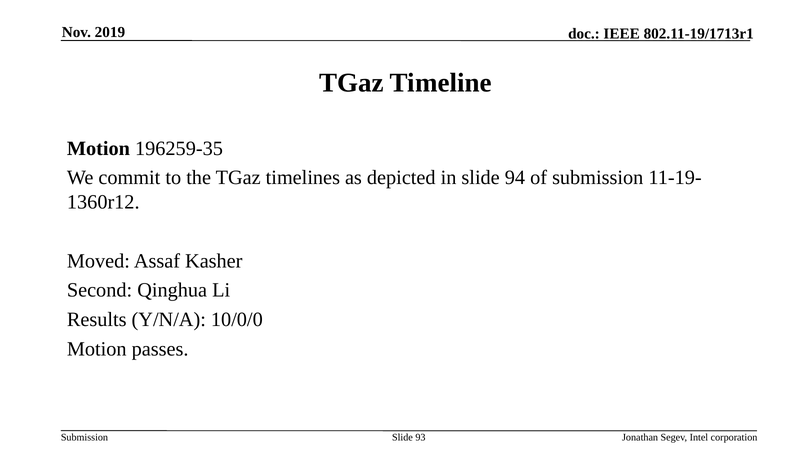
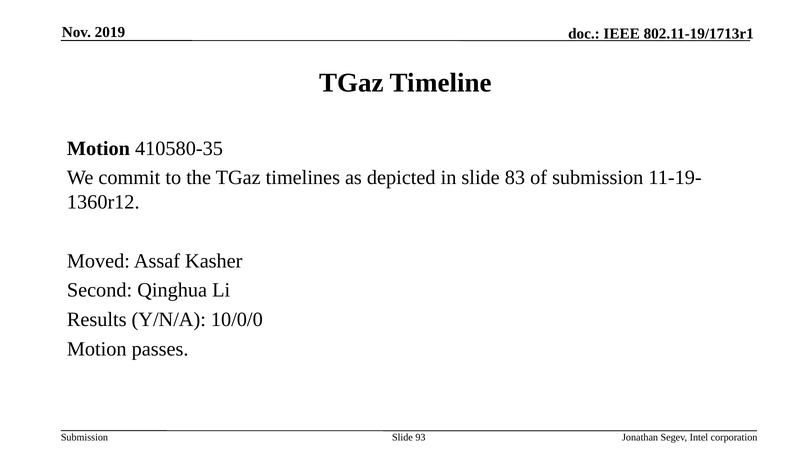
196259-35: 196259-35 -> 410580-35
94: 94 -> 83
